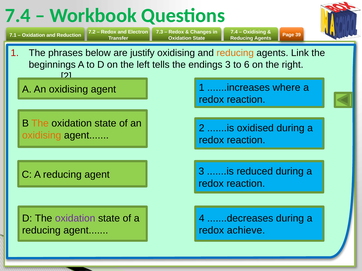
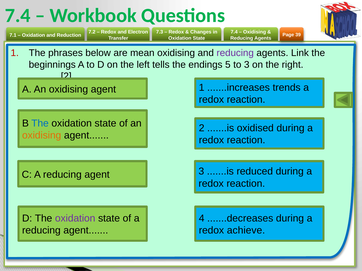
justify: justify -> mean
reducing at (235, 53) colour: orange -> purple
endings 3: 3 -> 5
to 6: 6 -> 3
where: where -> trends
The at (40, 124) colour: orange -> blue
